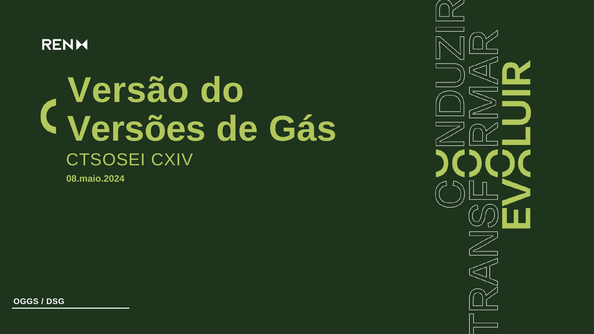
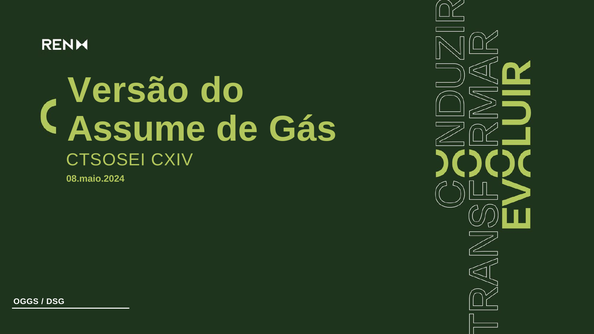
Versões: Versões -> Assume
